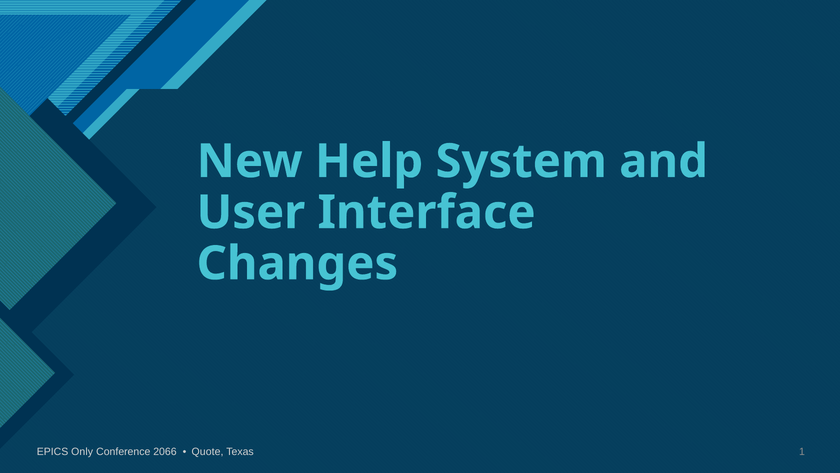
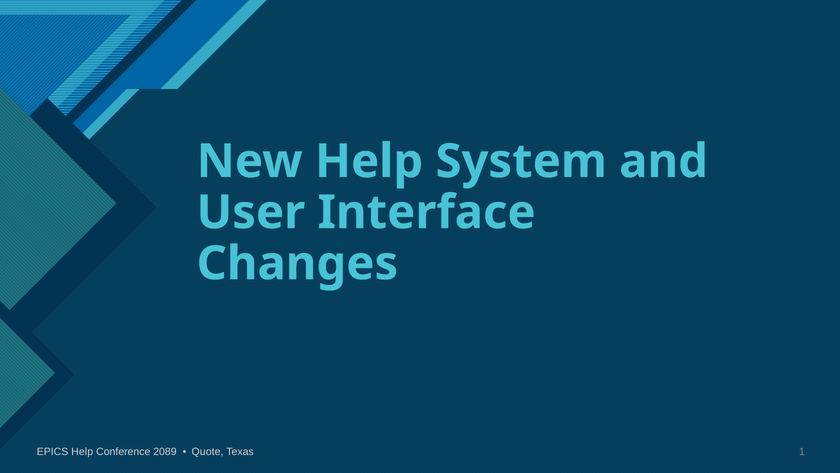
EPICS Only: Only -> Help
2066: 2066 -> 2089
